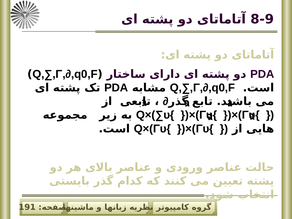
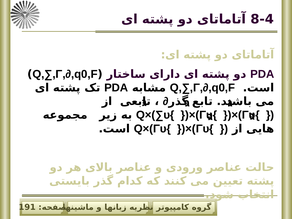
8-9: 8-9 -> 8-4
